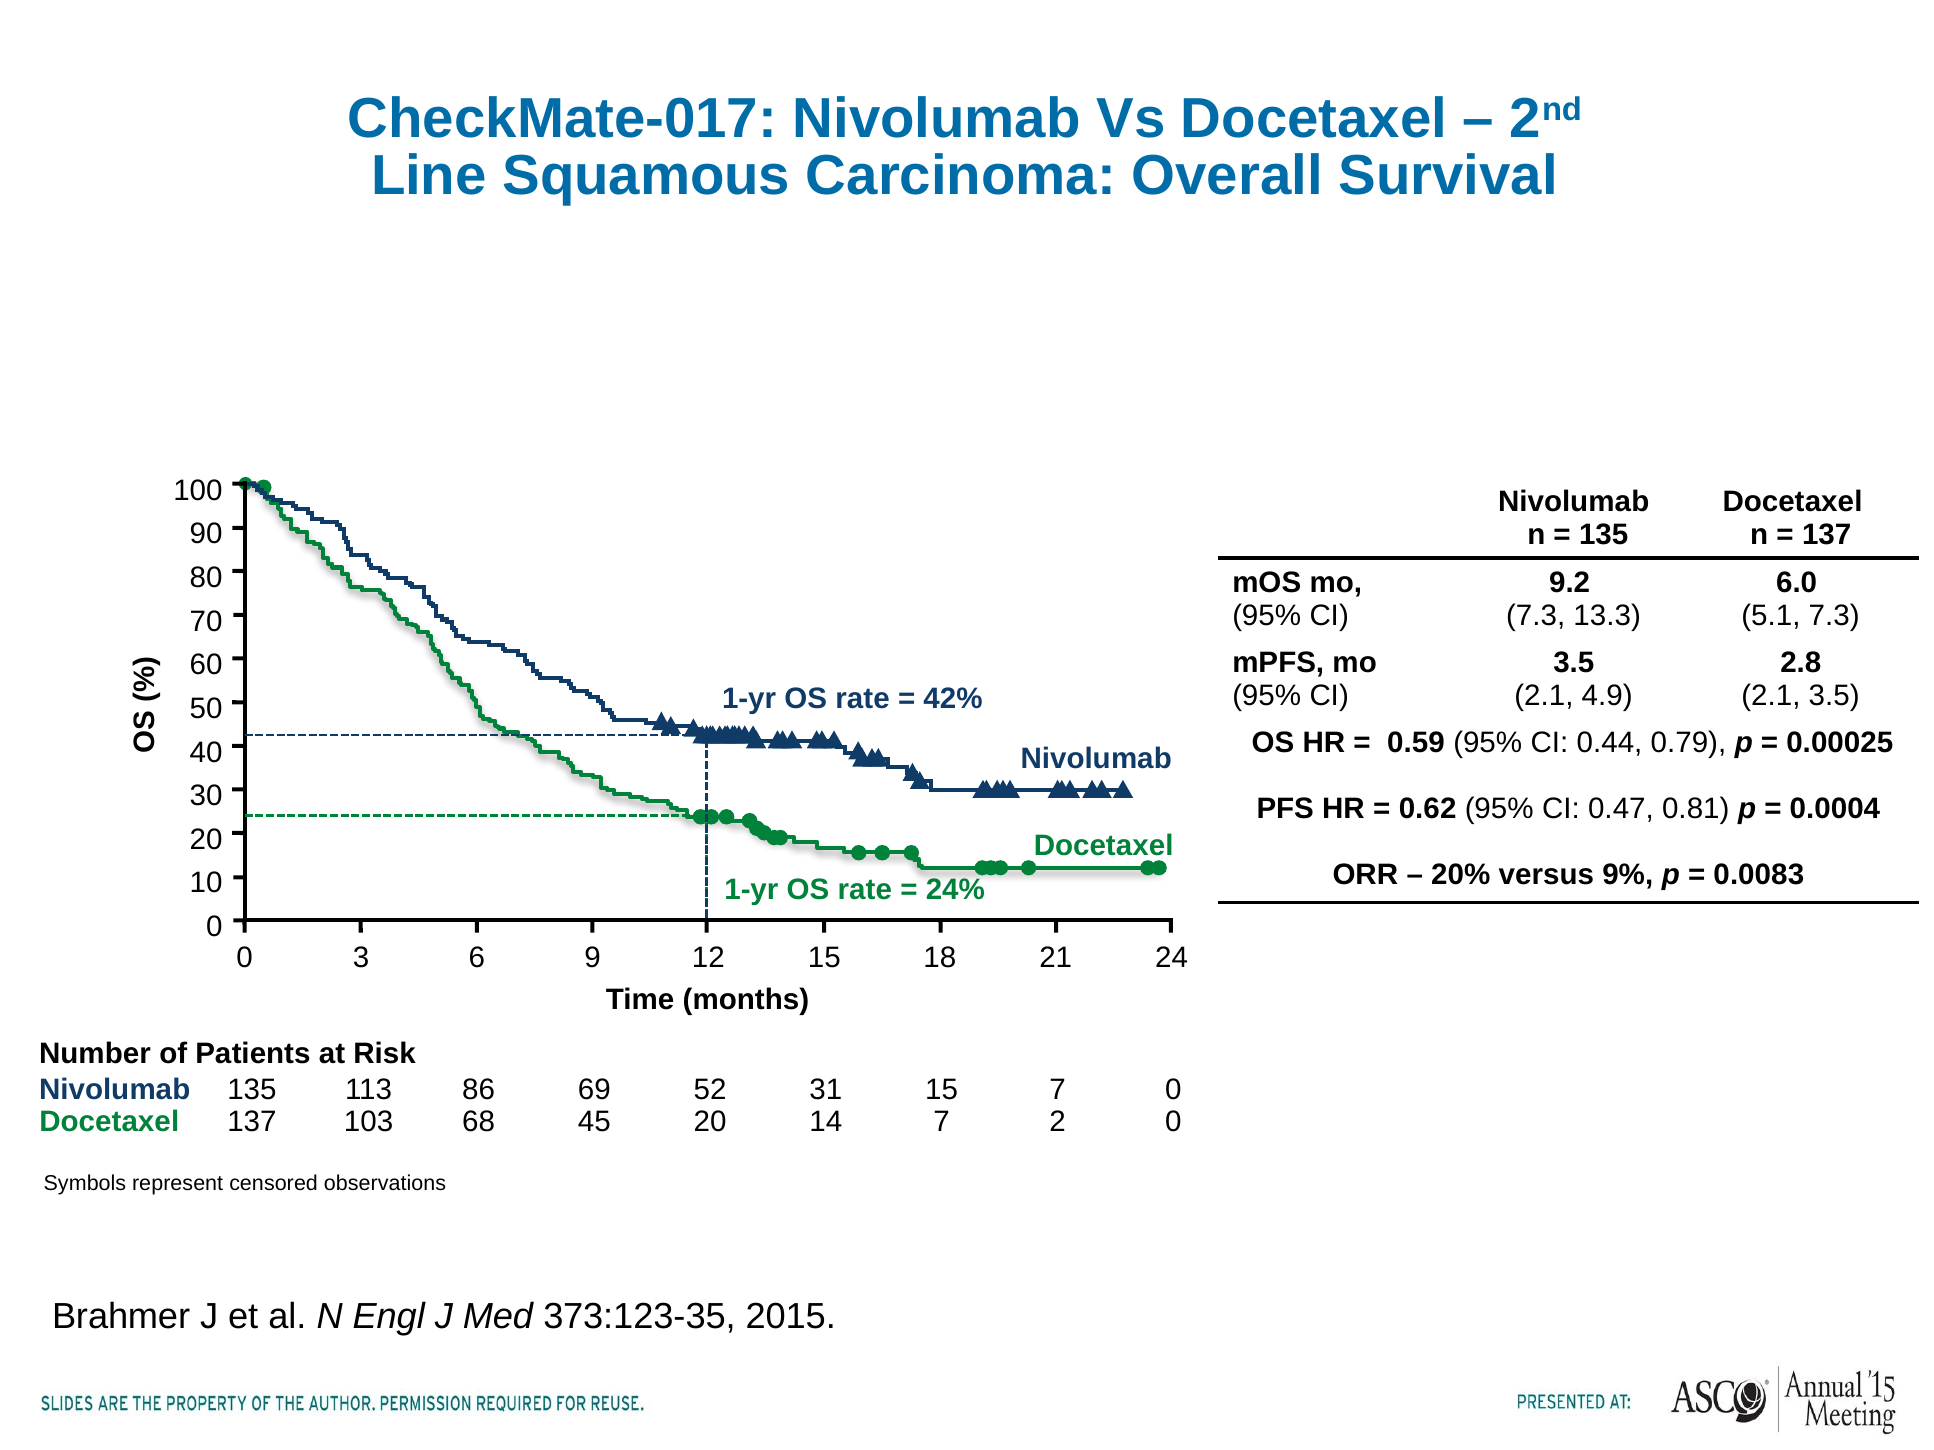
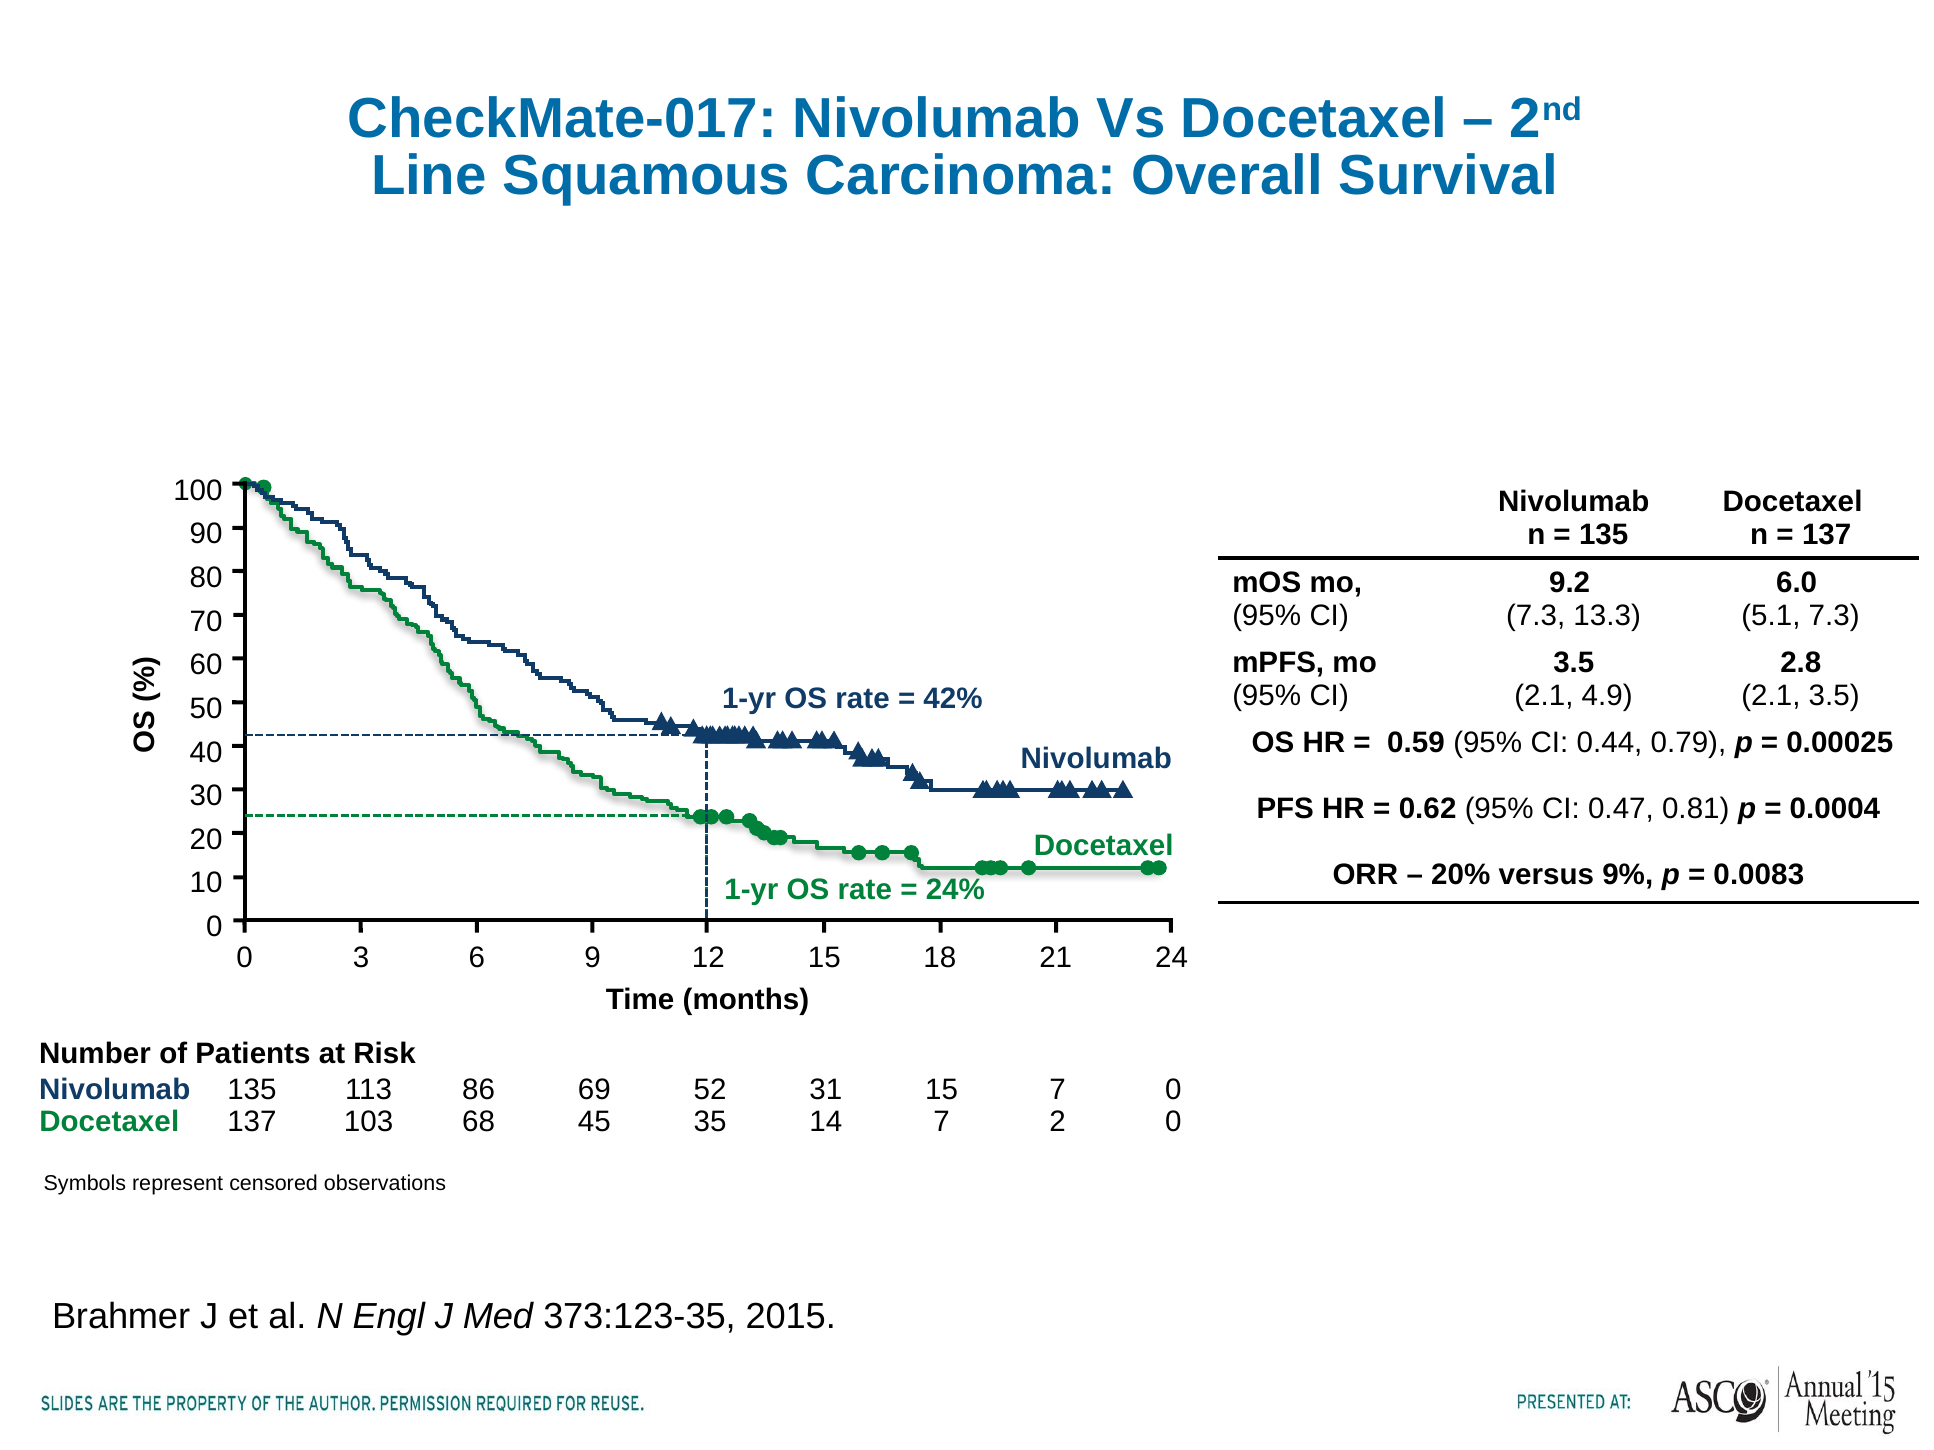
45 20: 20 -> 35
